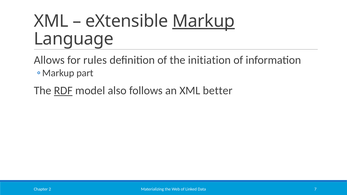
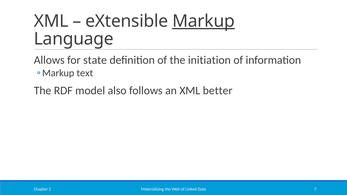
rules: rules -> state
part: part -> text
RDF underline: present -> none
